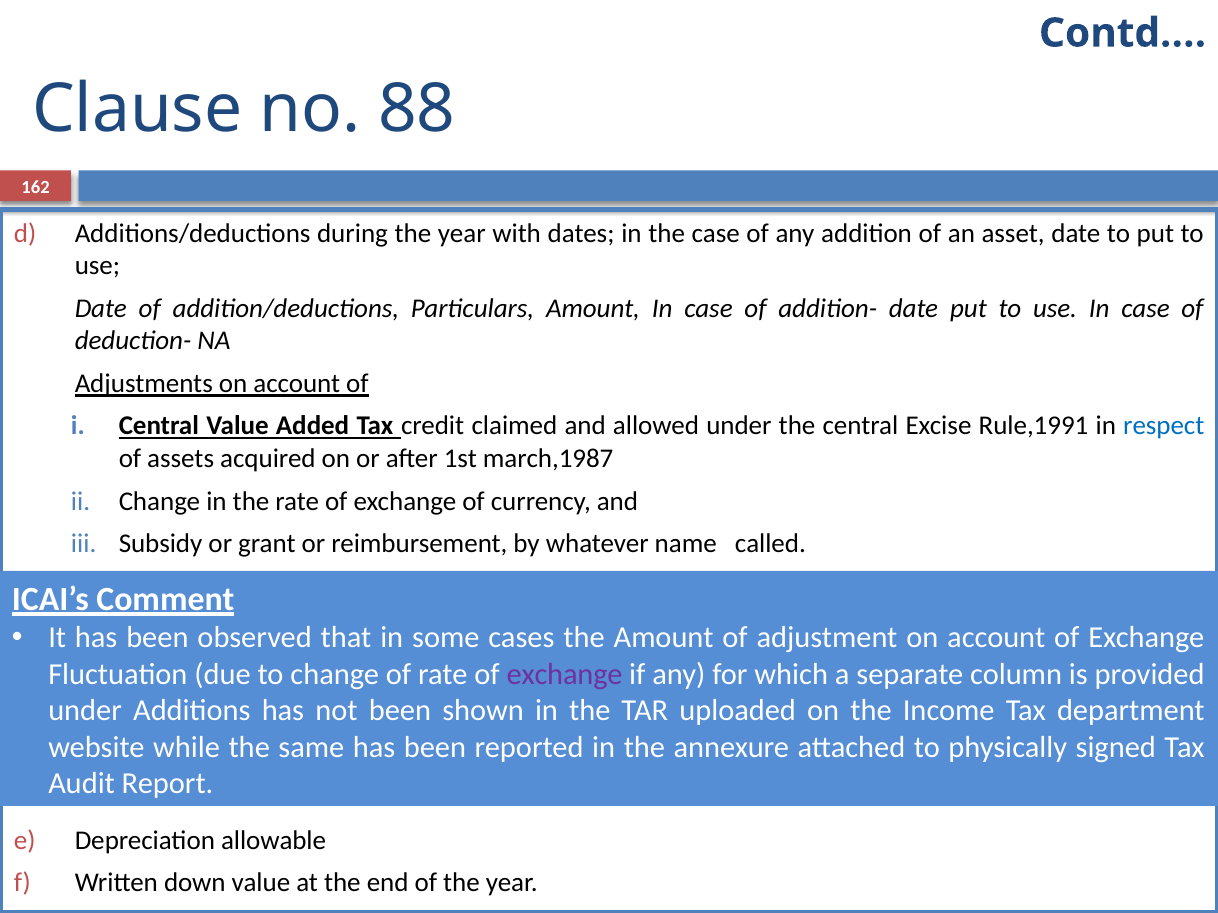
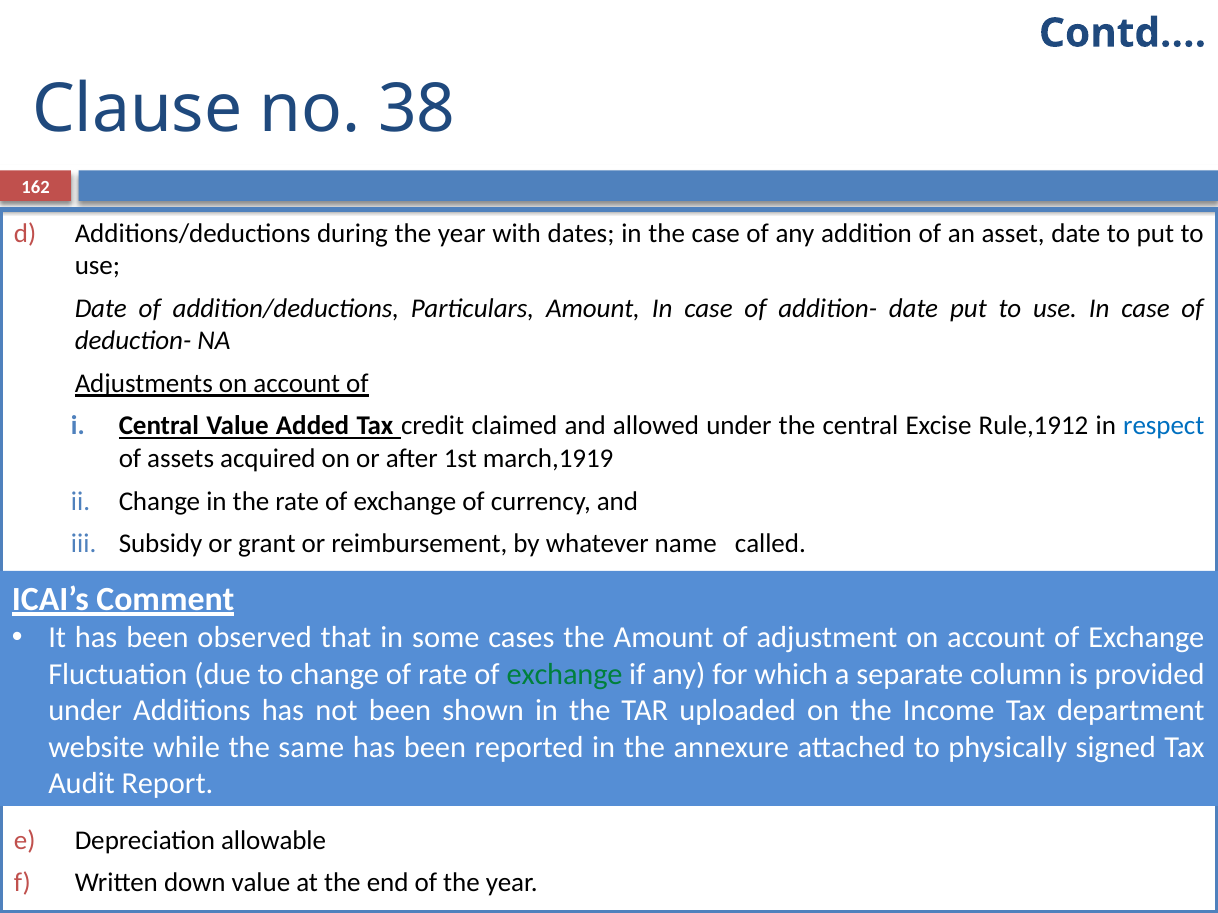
88: 88 -> 38
Rule,1991: Rule,1991 -> Rule,1912
march,1987: march,1987 -> march,1919
exchange at (565, 675) colour: purple -> green
